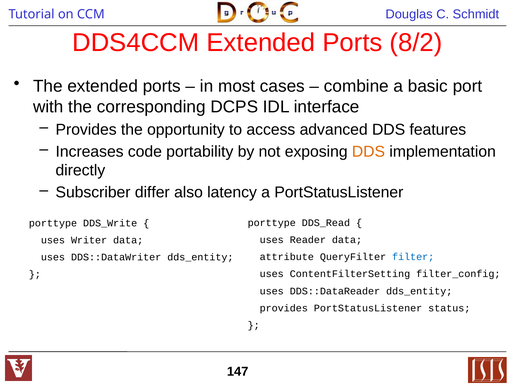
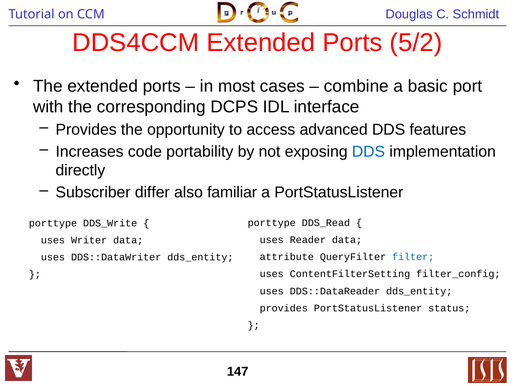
8/2: 8/2 -> 5/2
DDS at (368, 152) colour: orange -> blue
latency: latency -> familiar
